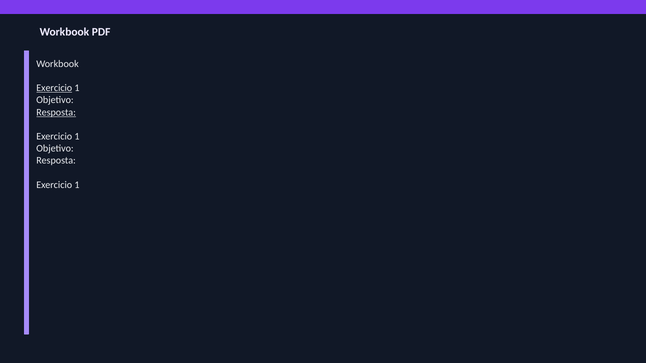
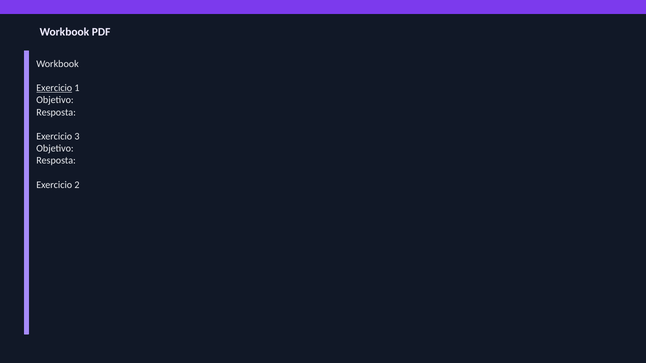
Resposta at (56, 112) underline: present -> none
1 at (77, 137): 1 -> 3
1 at (77, 185): 1 -> 2
